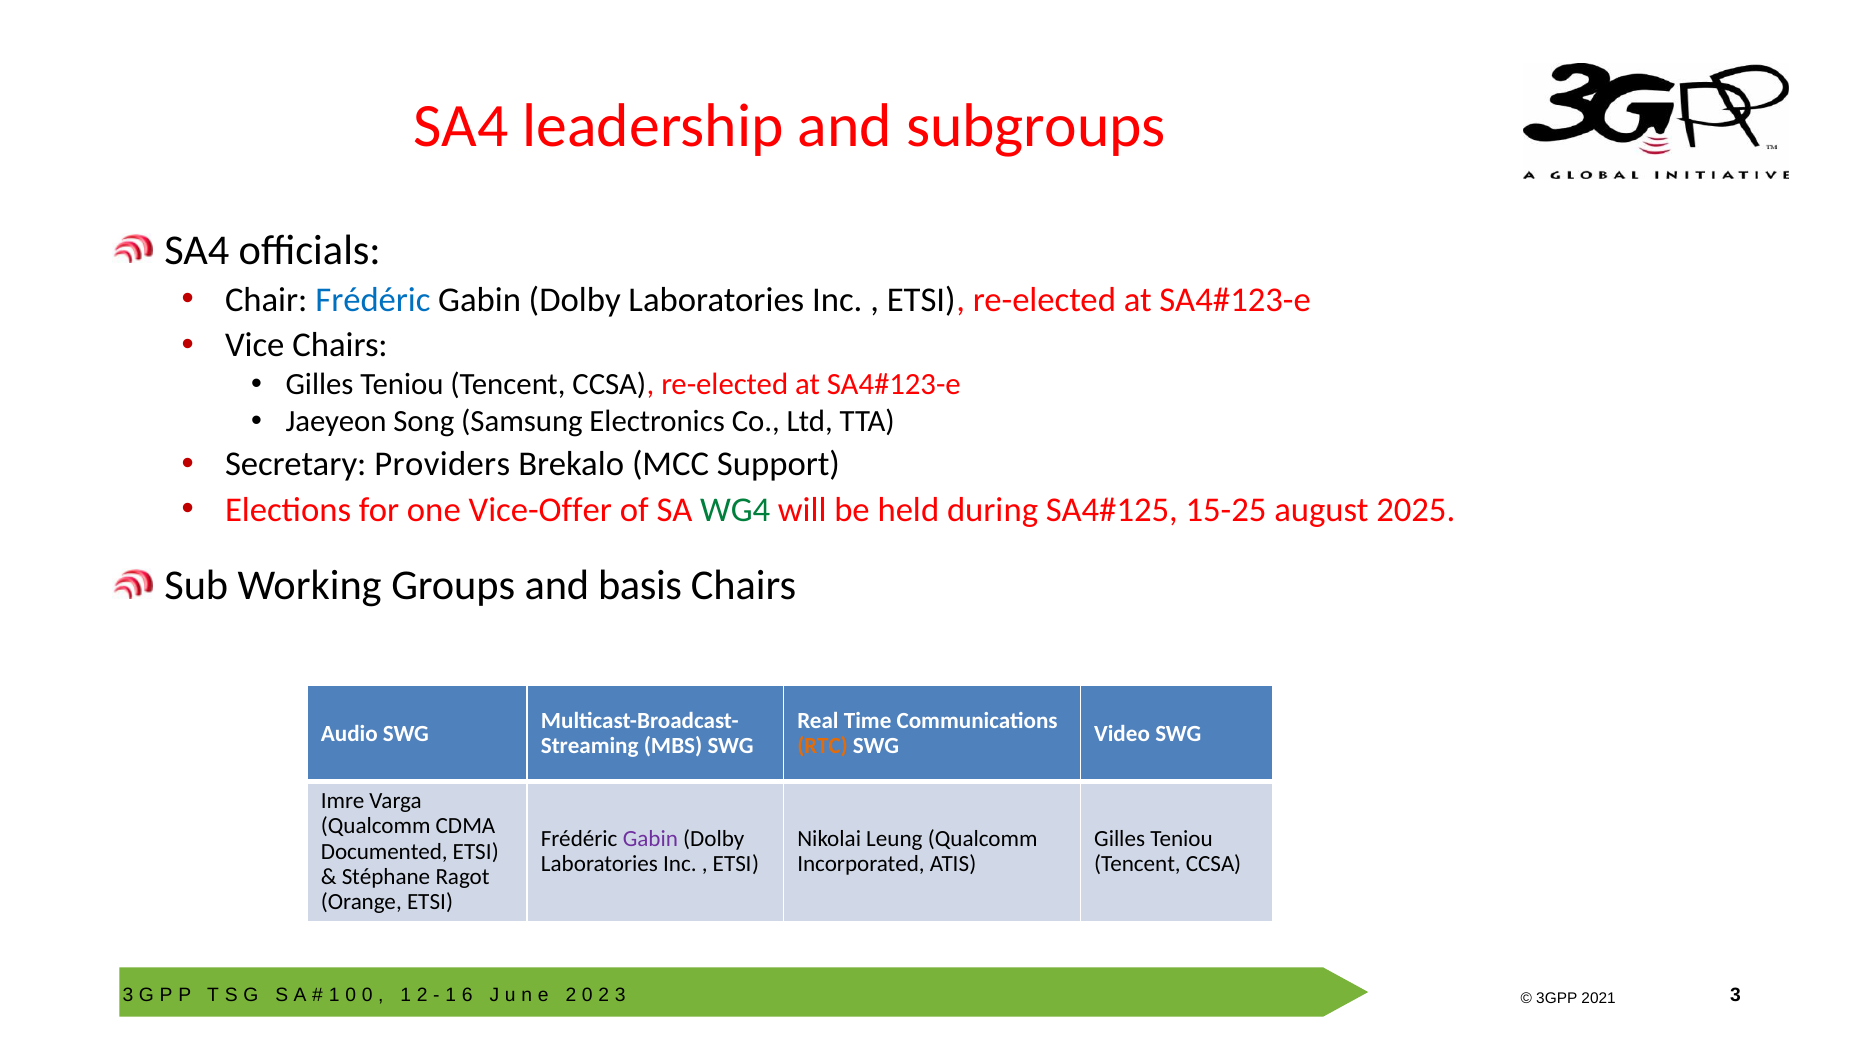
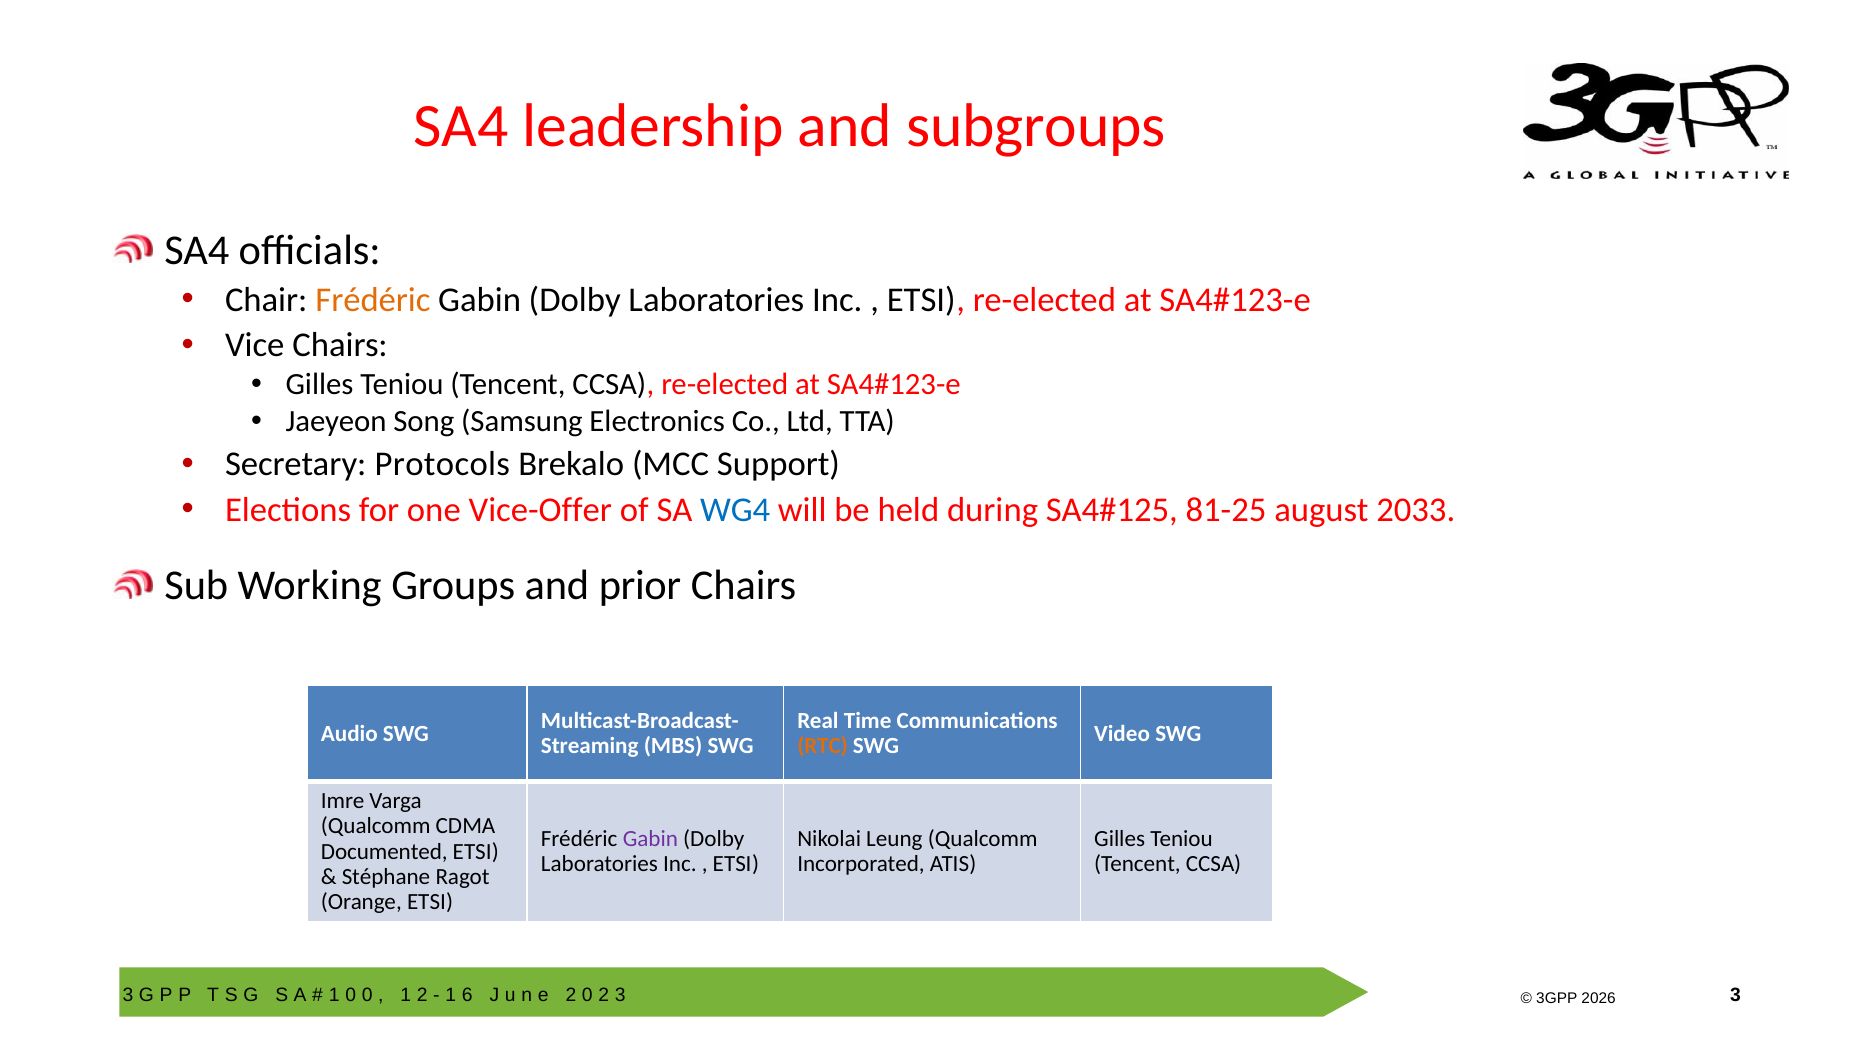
Frédéric at (373, 300) colour: blue -> orange
Providers: Providers -> Protocols
WG4 colour: green -> blue
15-25: 15-25 -> 81-25
2025: 2025 -> 2033
basis: basis -> prior
2021: 2021 -> 2026
